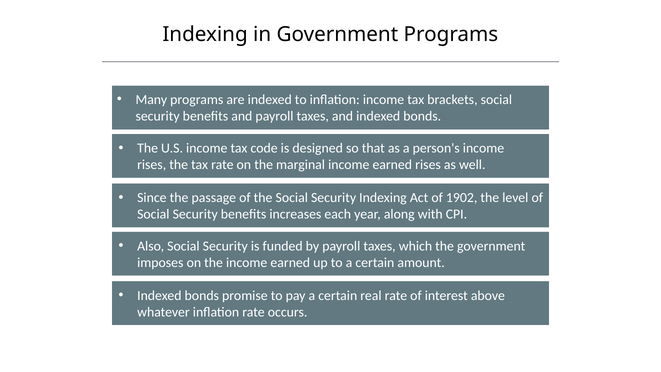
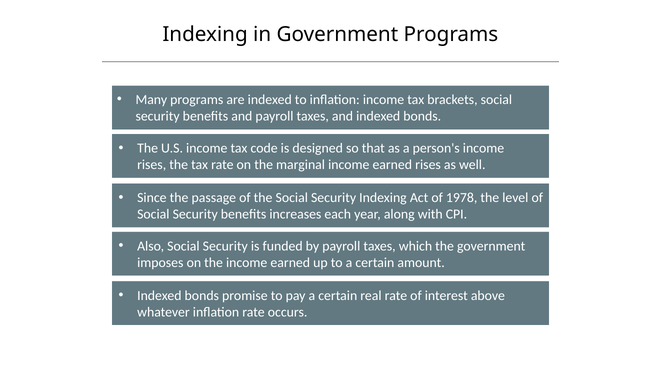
1902: 1902 -> 1978
